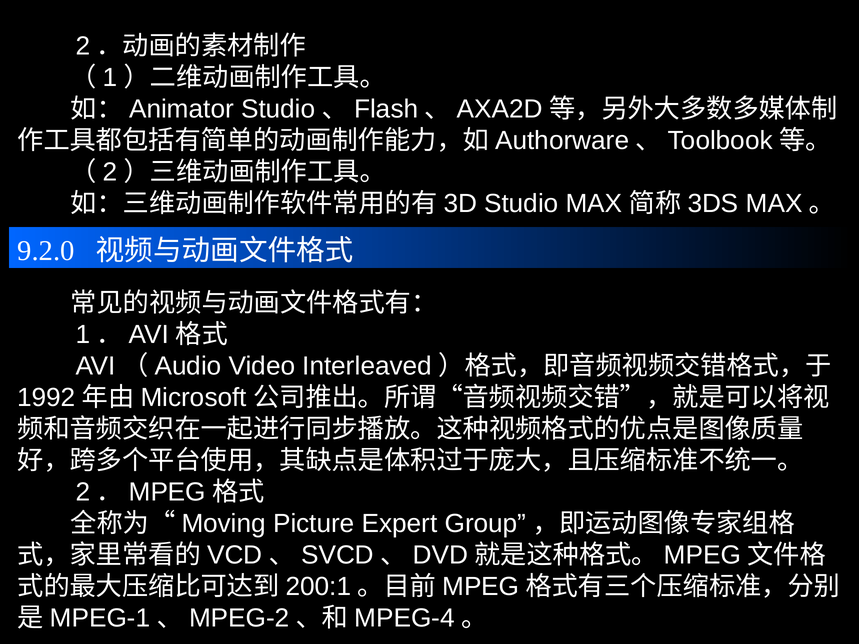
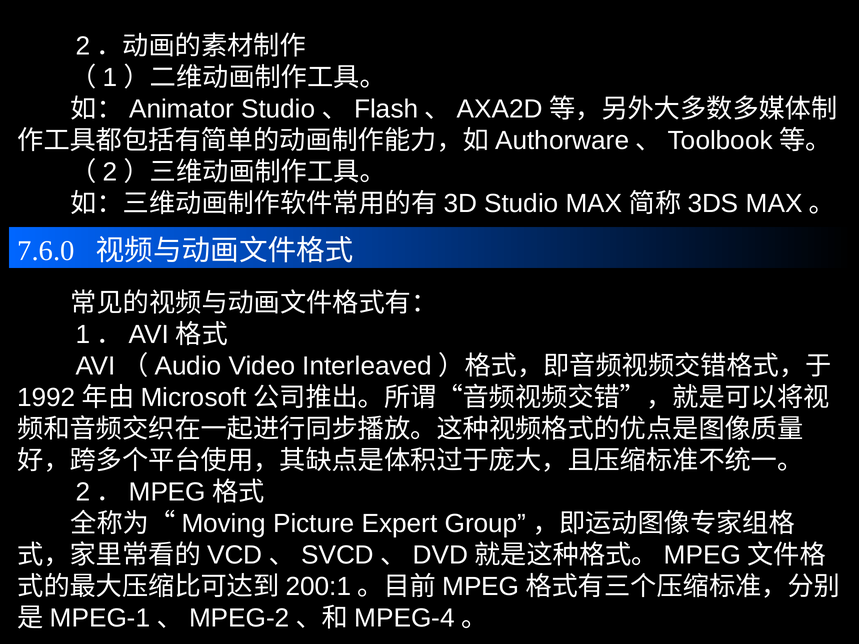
9.2.0: 9.2.0 -> 7.6.0
